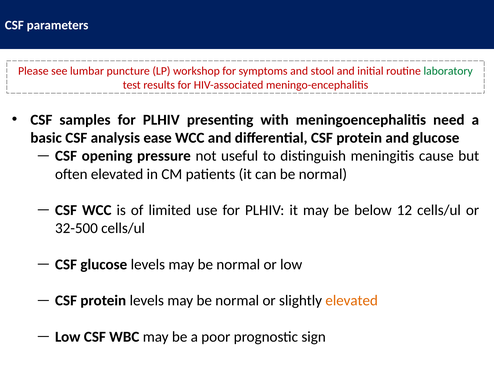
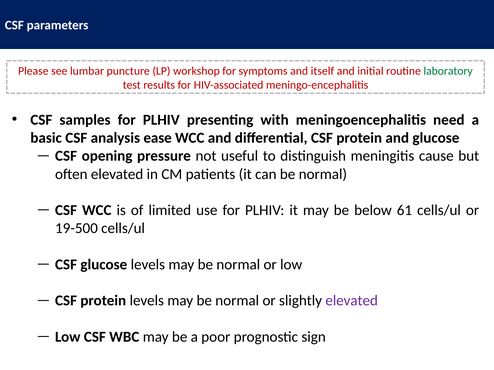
stool: stool -> itself
12: 12 -> 61
32-500: 32-500 -> 19-500
elevated at (352, 301) colour: orange -> purple
